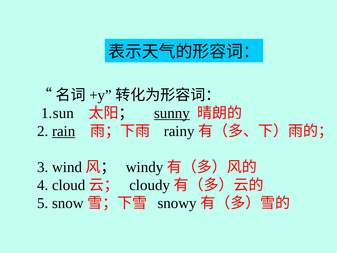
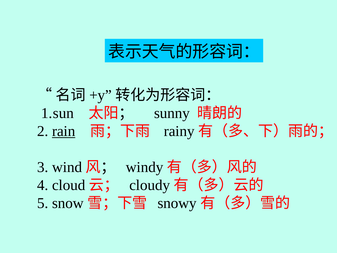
sunny underline: present -> none
